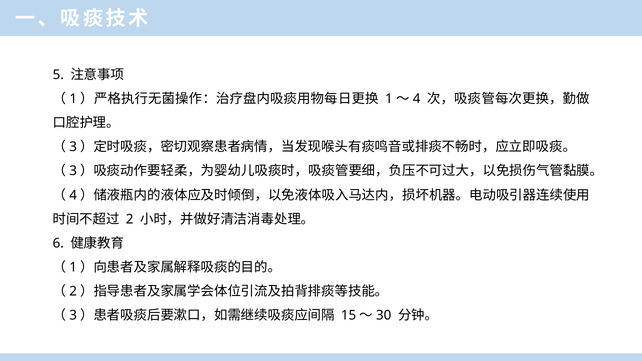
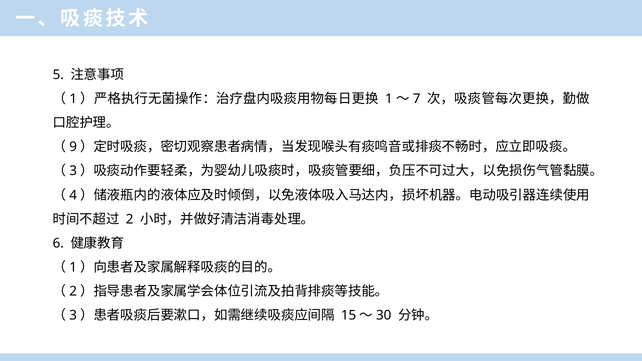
4 at (417, 99): 4 -> 7
3 at (73, 147): 3 -> 9
